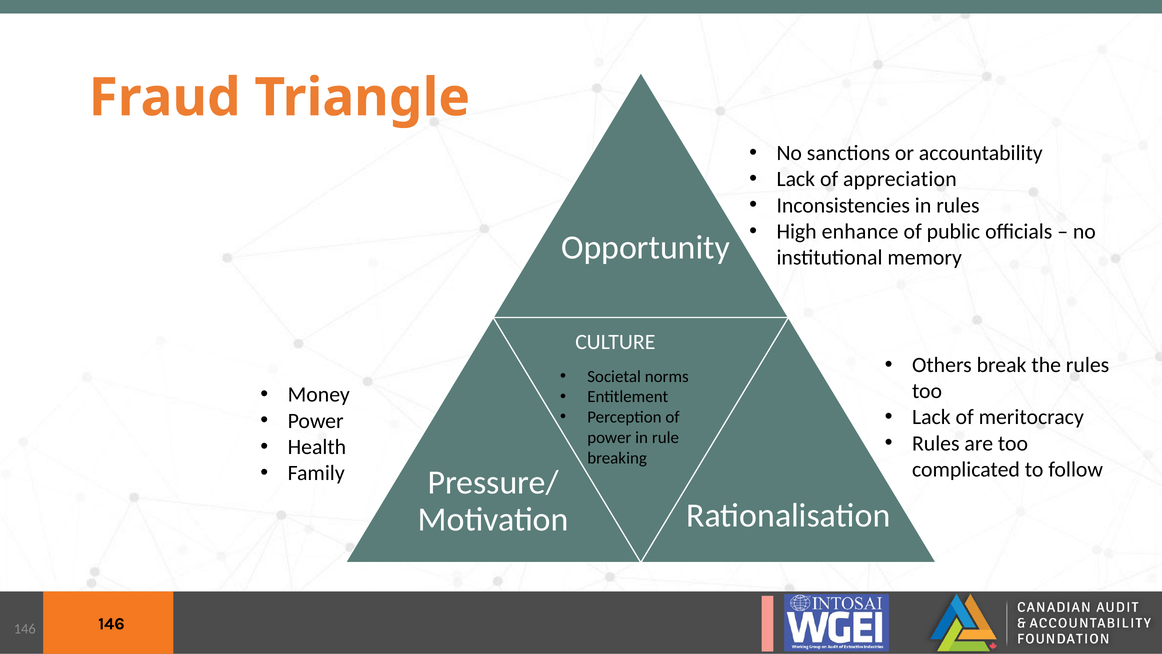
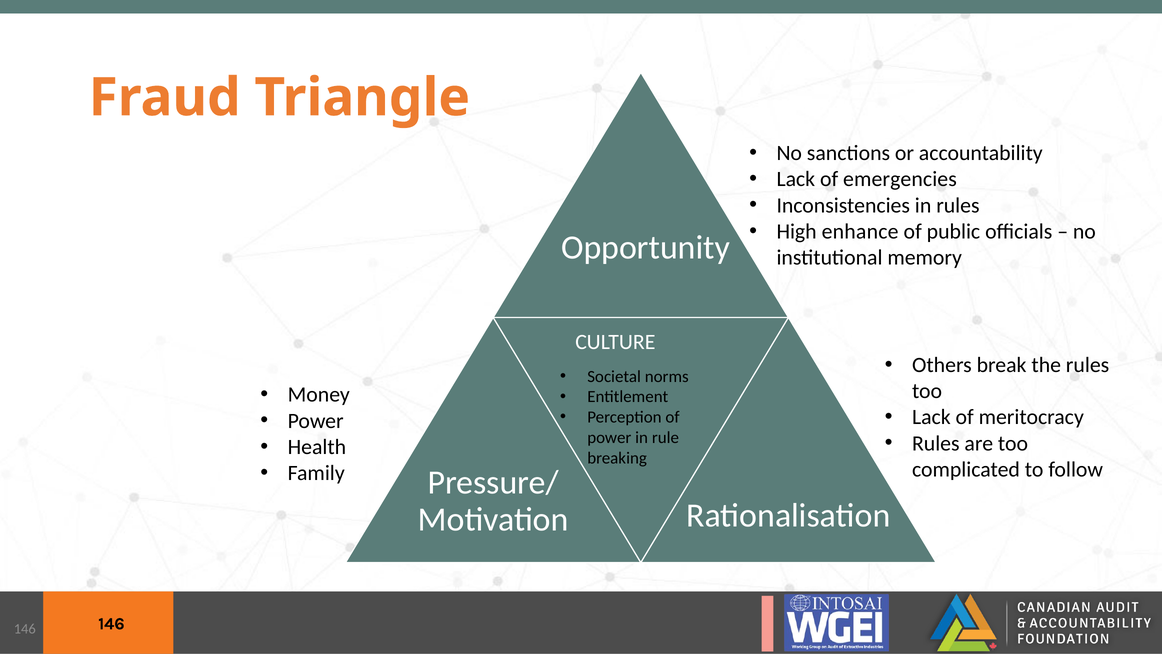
appreciation: appreciation -> emergencies
